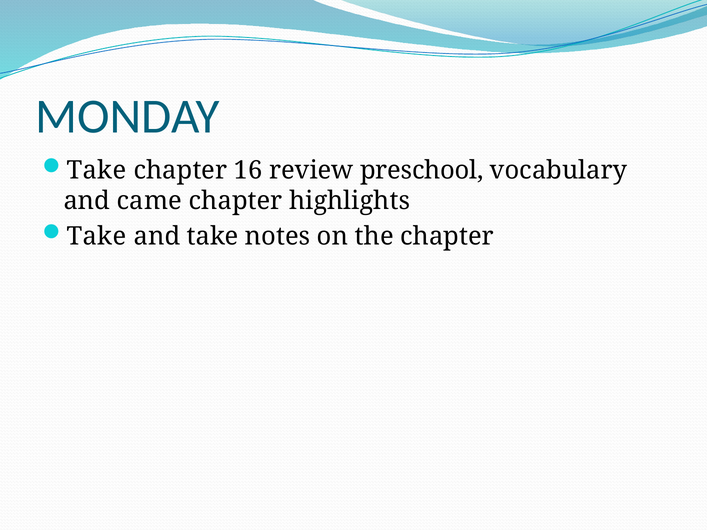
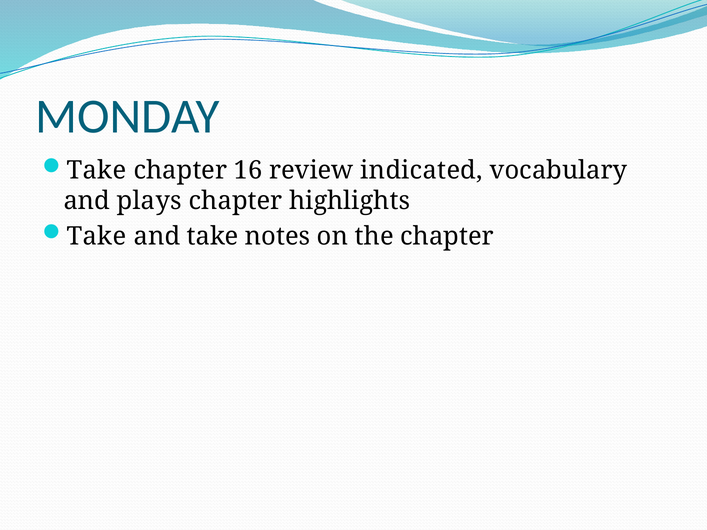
preschool: preschool -> indicated
came: came -> plays
